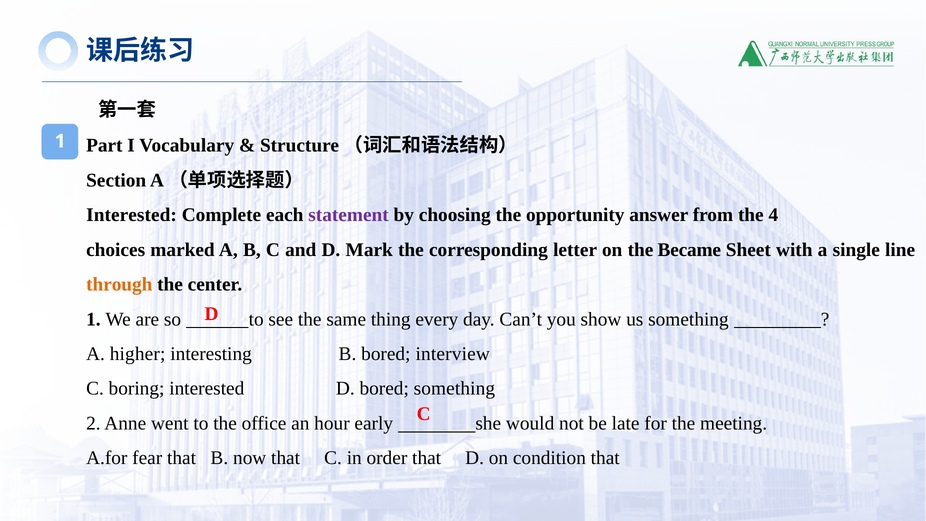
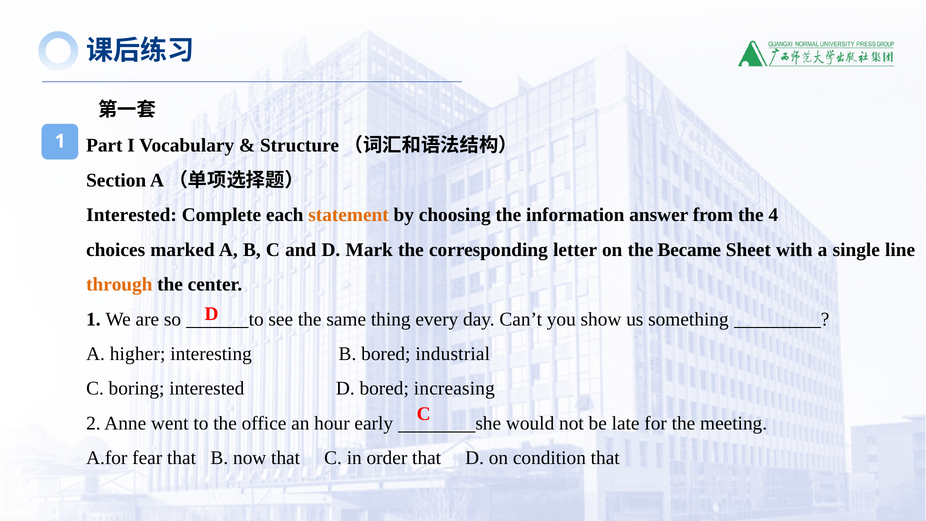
statement colour: purple -> orange
opportunity: opportunity -> information
interview: interview -> industrial
bored something: something -> increasing
